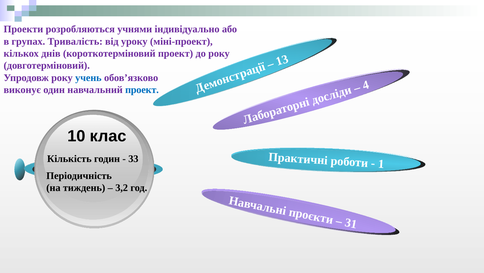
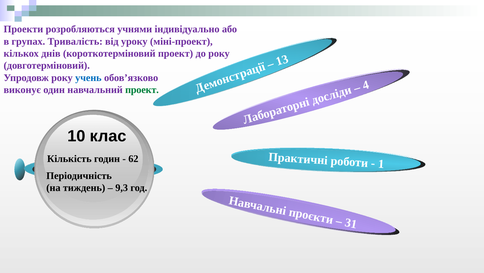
проект at (142, 90) colour: blue -> green
33: 33 -> 62
3,2: 3,2 -> 9,3
